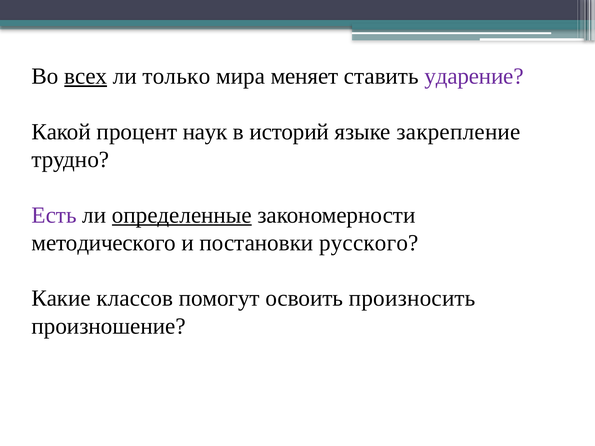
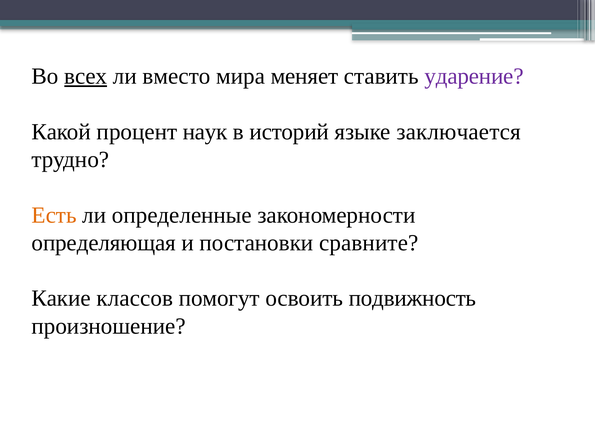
только: только -> вместо
закрепление: закрепление -> заключается
Есть colour: purple -> orange
определенные underline: present -> none
методического: методического -> определяющая
русского: русского -> сравните
произносить: произносить -> подвижность
